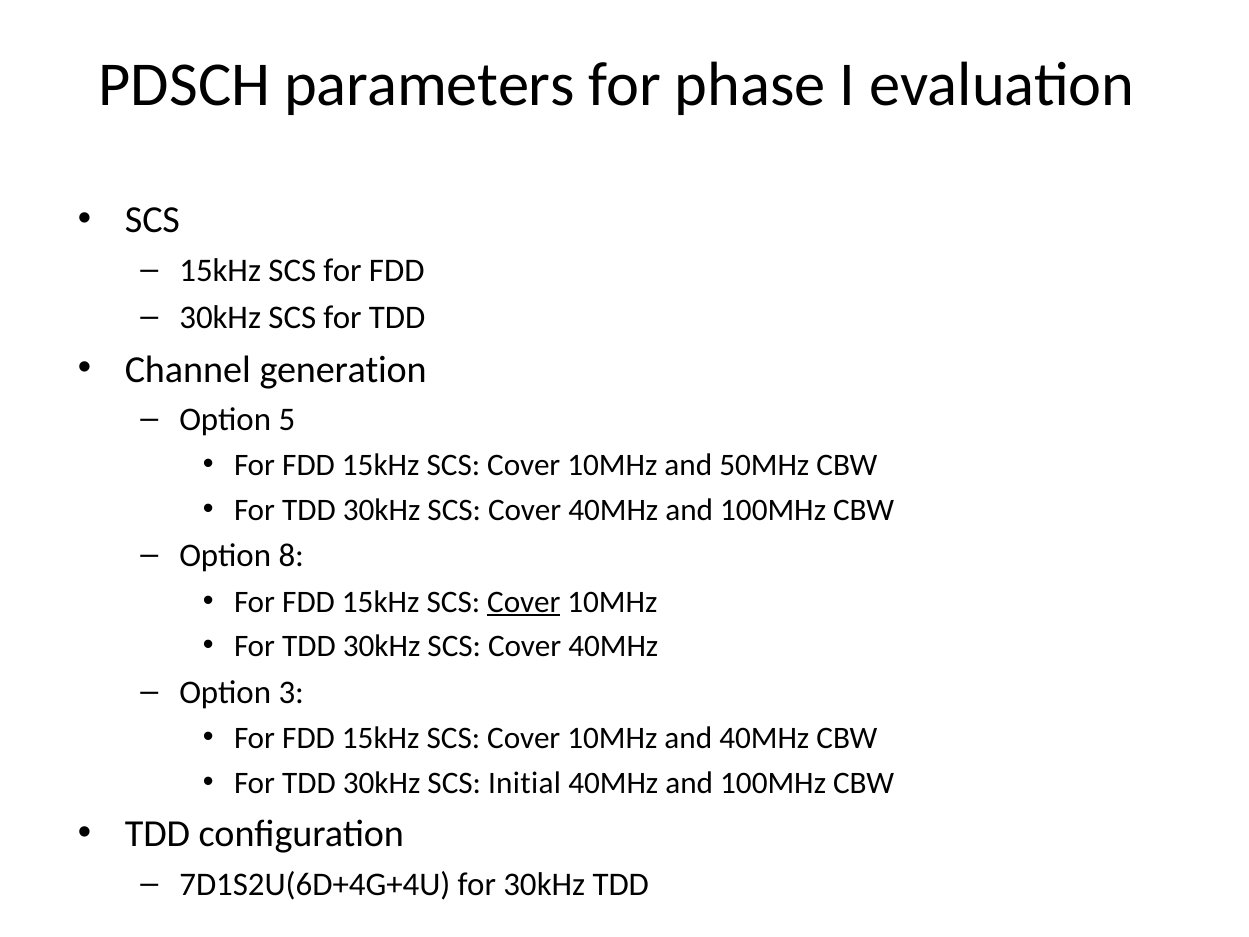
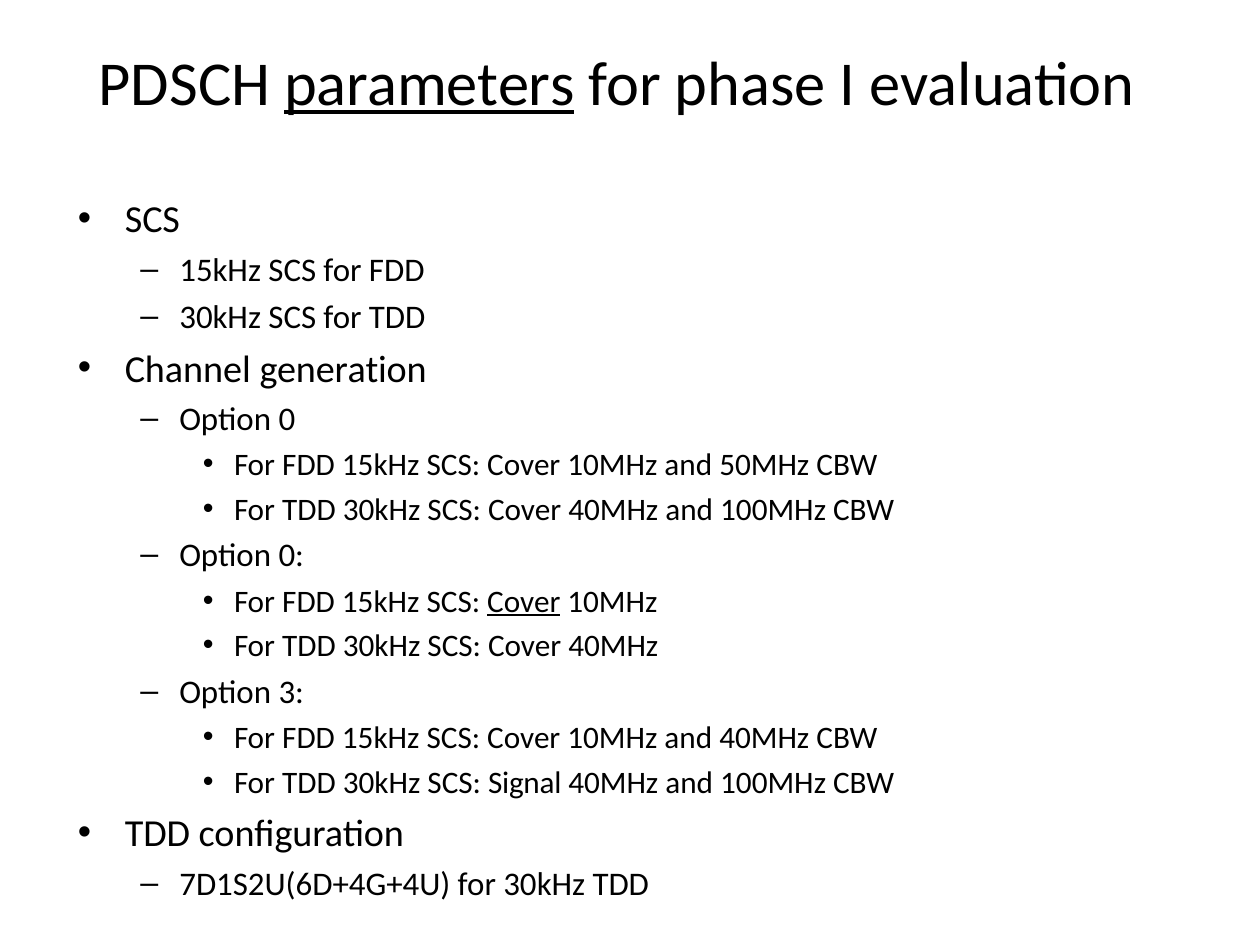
parameters underline: none -> present
5 at (287, 419): 5 -> 0
8 at (291, 556): 8 -> 0
Initial: Initial -> Signal
